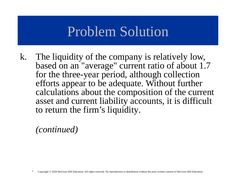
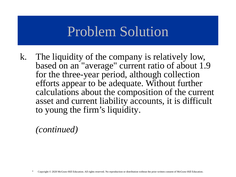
1.7: 1.7 -> 1.9
return: return -> young
